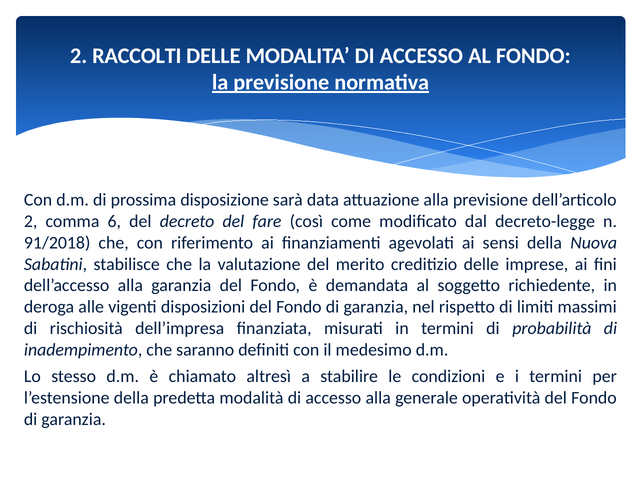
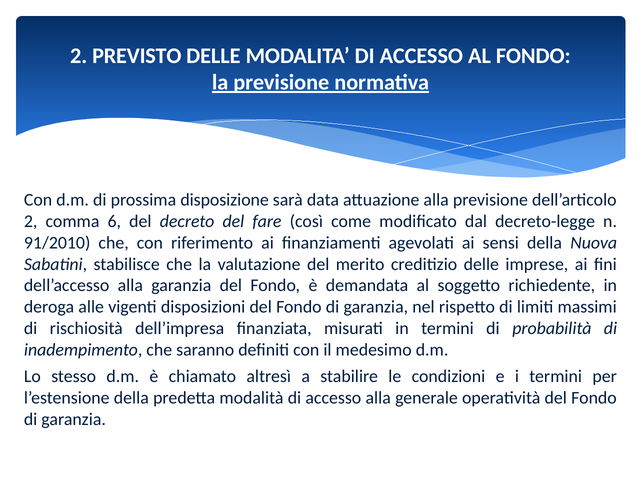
RACCOLTI: RACCOLTI -> PREVISTO
91/2018: 91/2018 -> 91/2010
